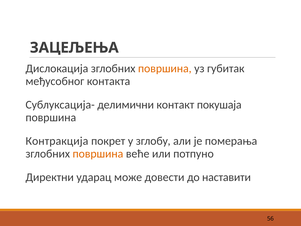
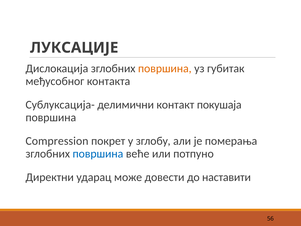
ЗАЦЕЉЕЊА: ЗАЦЕЉЕЊА -> ЛУКСАЦИЈЕ
Контракција: Контракција -> Compression
површина at (98, 153) colour: orange -> blue
